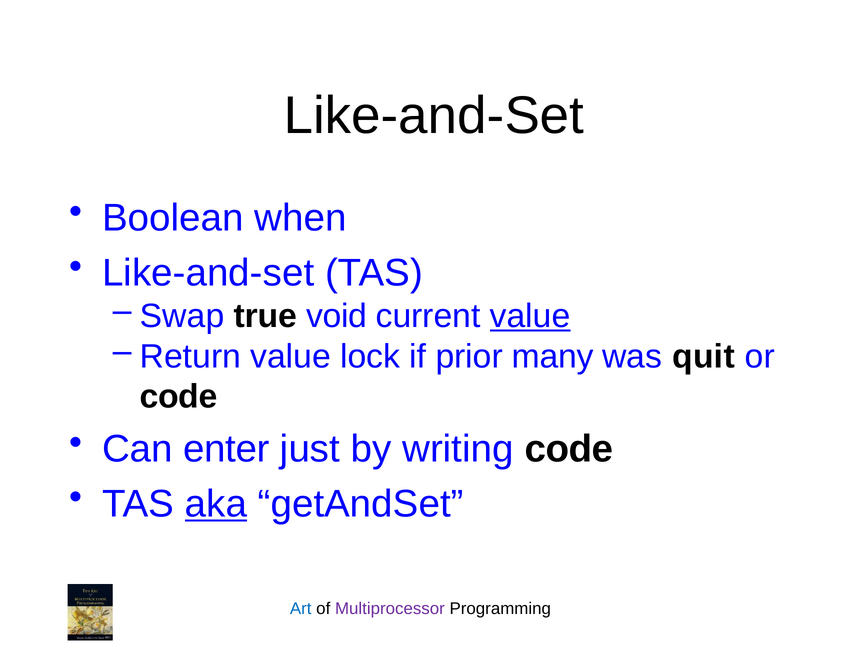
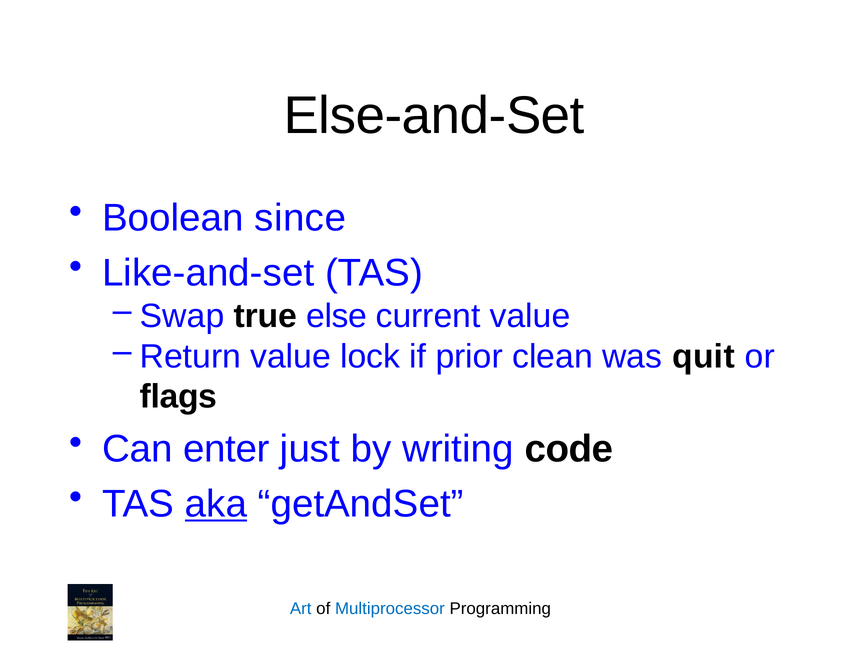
Like-and-Set at (434, 116): Like-and-Set -> Else-and-Set
when: when -> since
void: void -> else
value at (530, 316) underline: present -> none
many: many -> clean
code at (179, 397): code -> flags
Multiprocessor colour: purple -> blue
